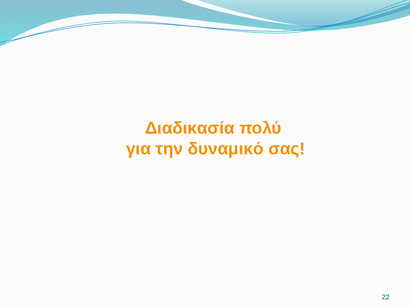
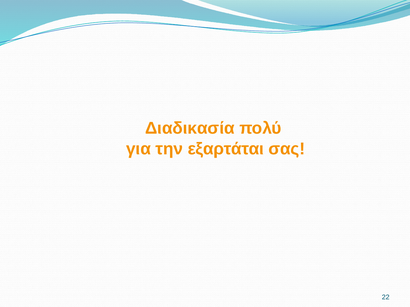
δυναμικό: δυναμικό -> εξαρτάται
